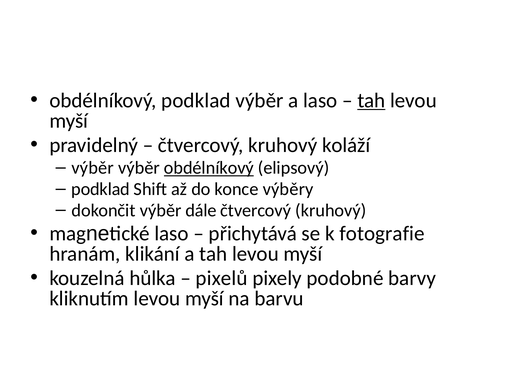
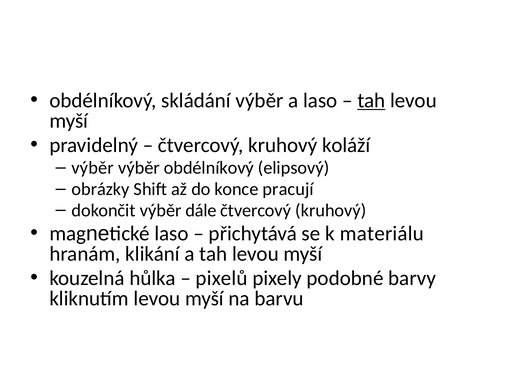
obdélníkový podklad: podklad -> skládání
obdélníkový at (209, 168) underline: present -> none
podklad at (101, 189): podklad -> obrázky
konce výběry: výběry -> pracují
fotografie: fotografie -> materiálu
